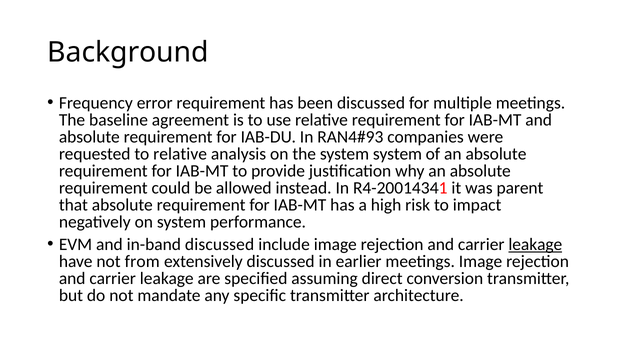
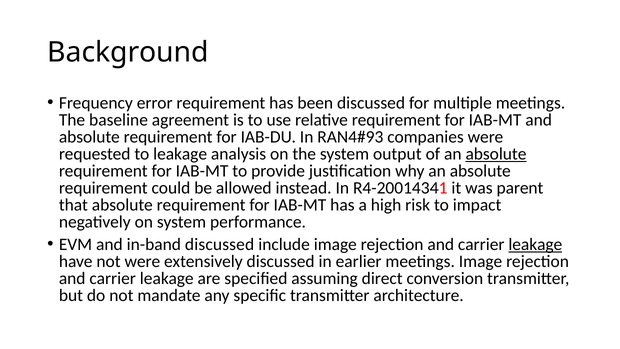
to relative: relative -> leakage
system system: system -> output
absolute at (496, 154) underline: none -> present
not from: from -> were
